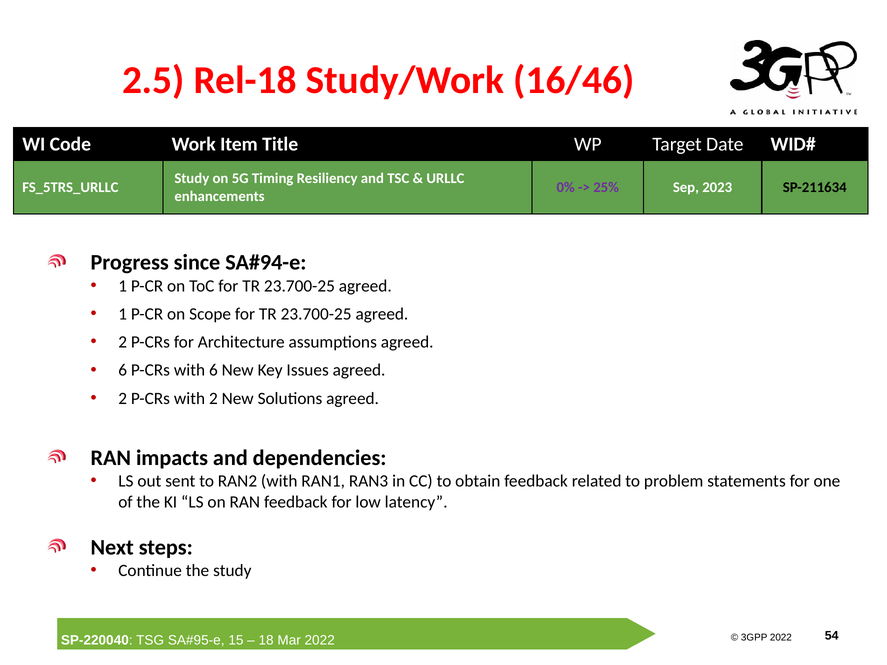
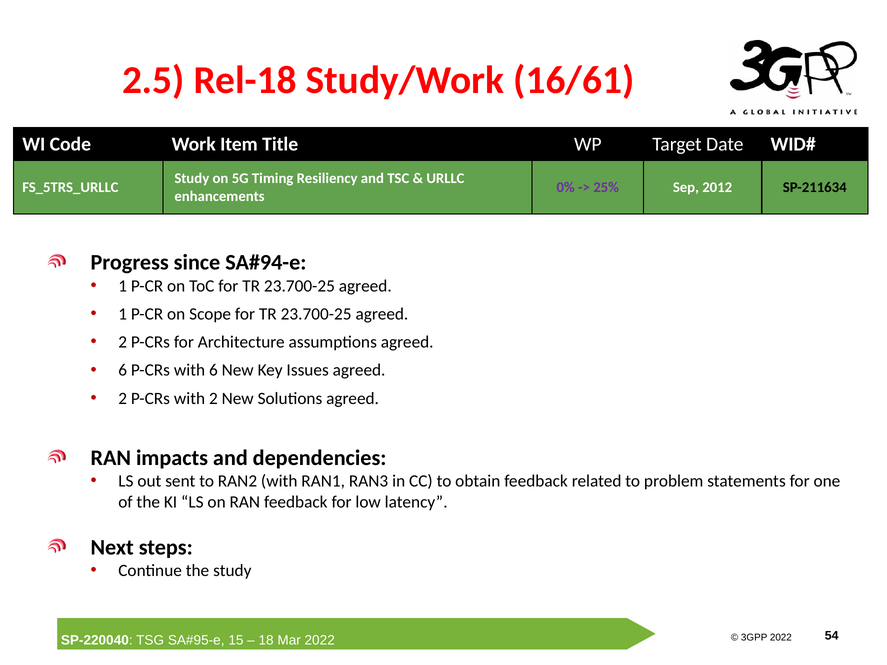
16/46: 16/46 -> 16/61
Sep 2023: 2023 -> 2012
